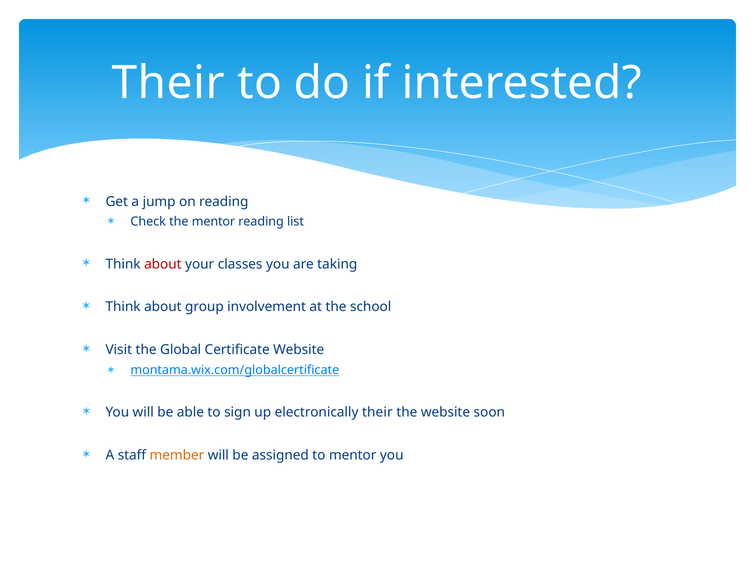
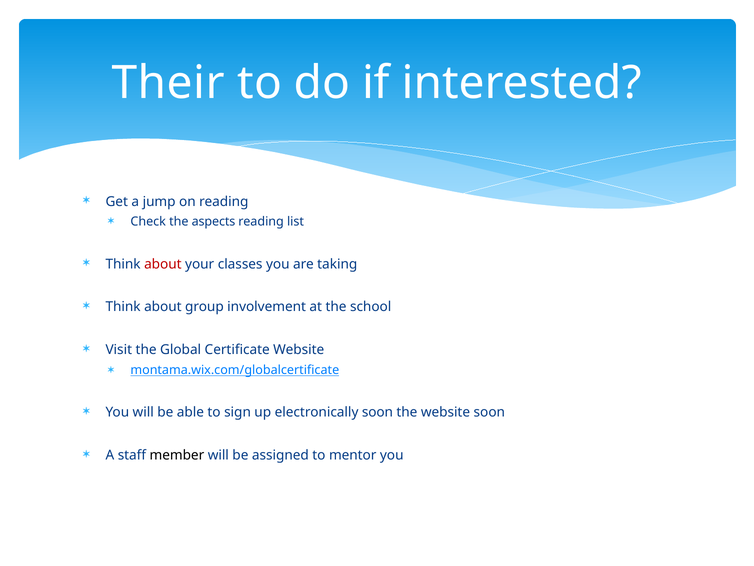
the mentor: mentor -> aspects
electronically their: their -> soon
member colour: orange -> black
